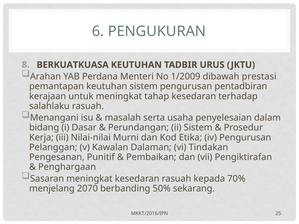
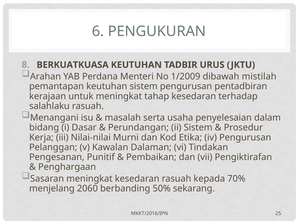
prestasi: prestasi -> mistilah
2070: 2070 -> 2060
